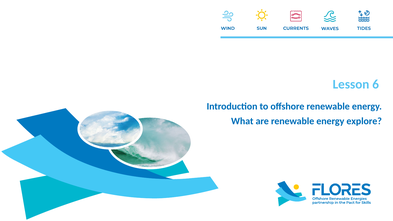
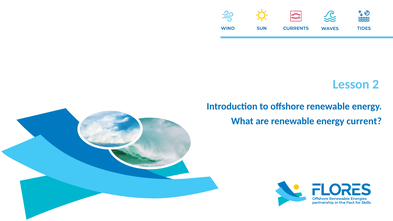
6: 6 -> 2
explore: explore -> current
